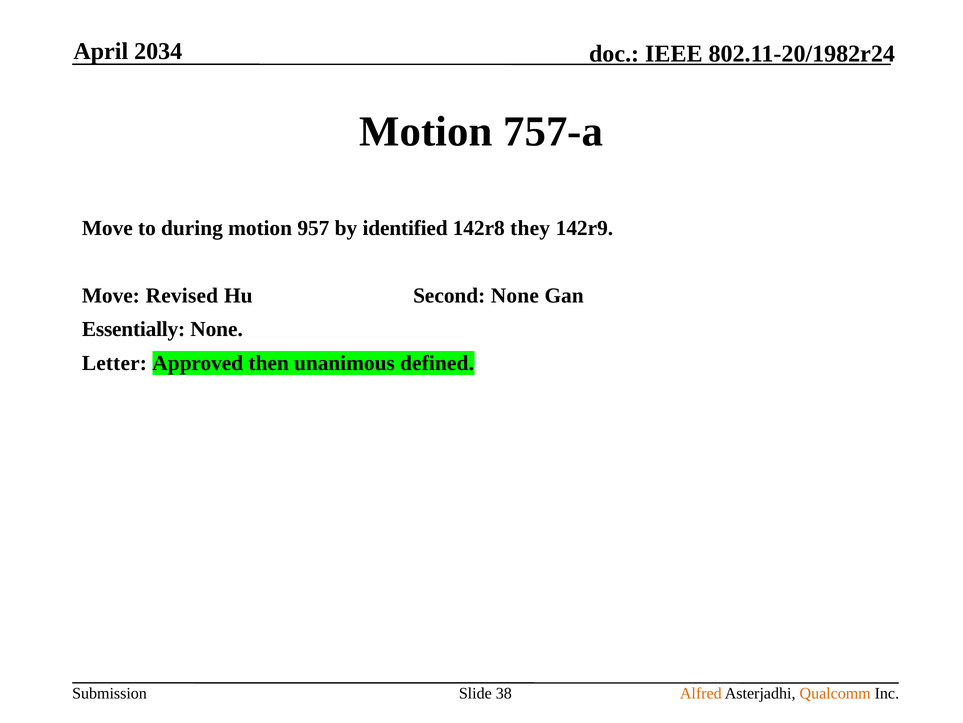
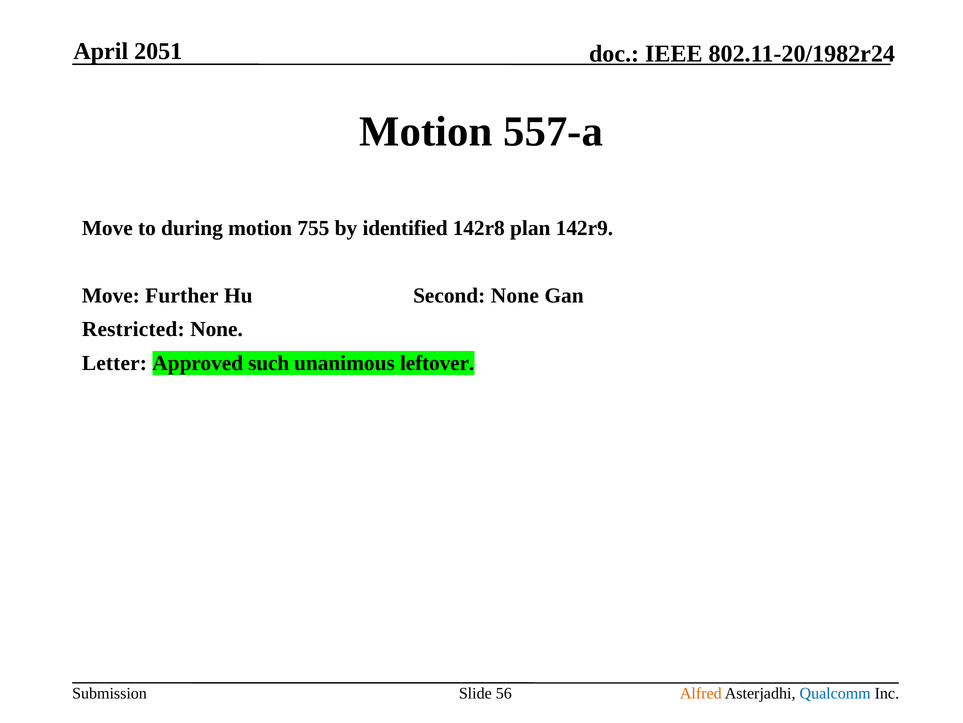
2034: 2034 -> 2051
757-a: 757-a -> 557-a
957: 957 -> 755
they: they -> plan
Revised: Revised -> Further
Essentially: Essentially -> Restricted
then: then -> such
defined: defined -> leftover
38: 38 -> 56
Qualcomm colour: orange -> blue
